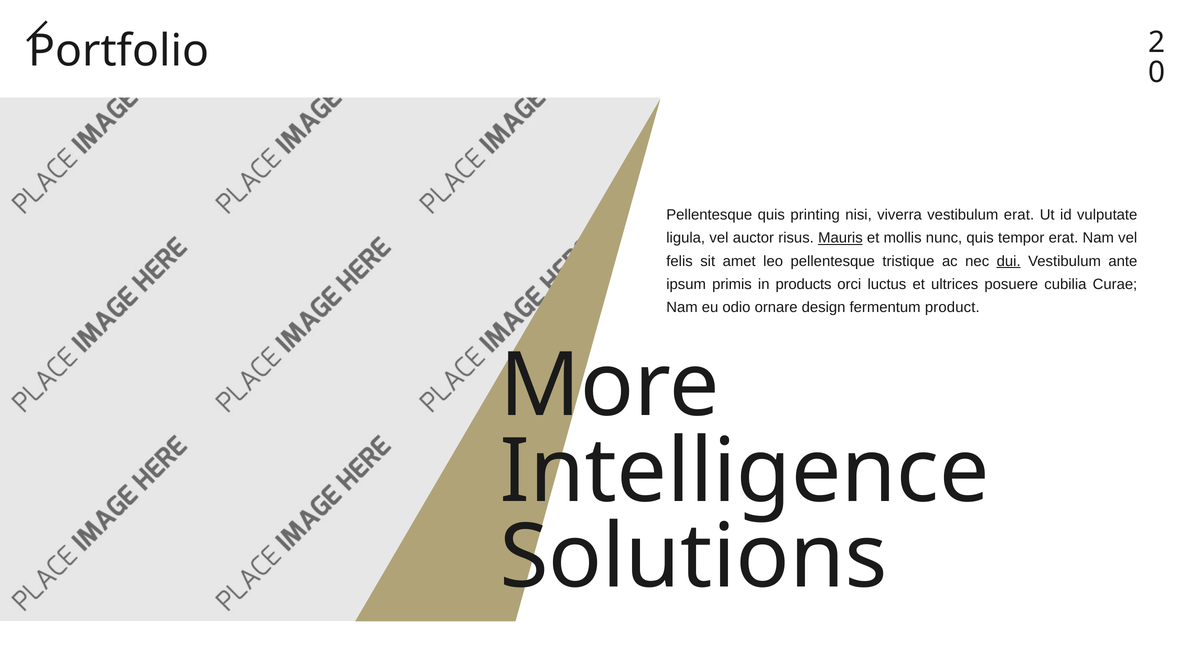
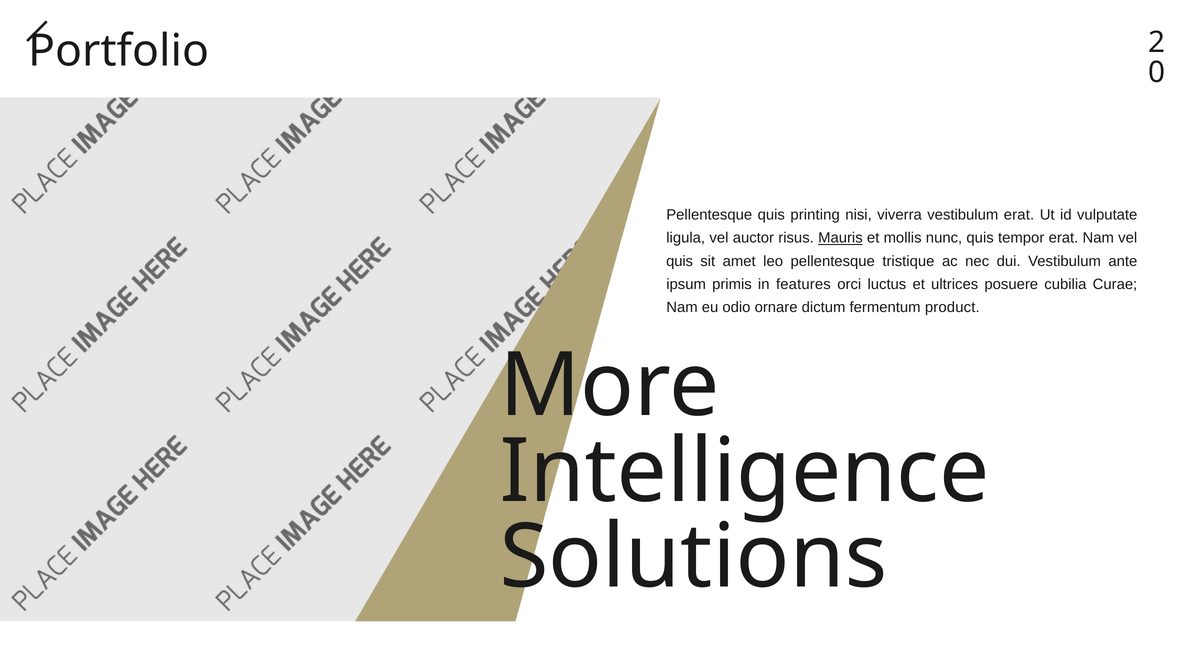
felis at (680, 261): felis -> quis
dui underline: present -> none
products: products -> features
design: design -> dictum
